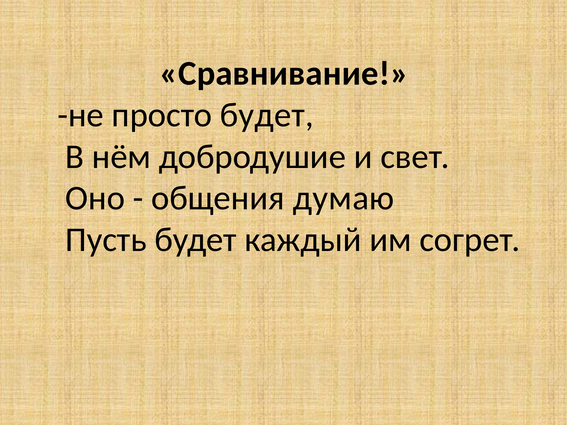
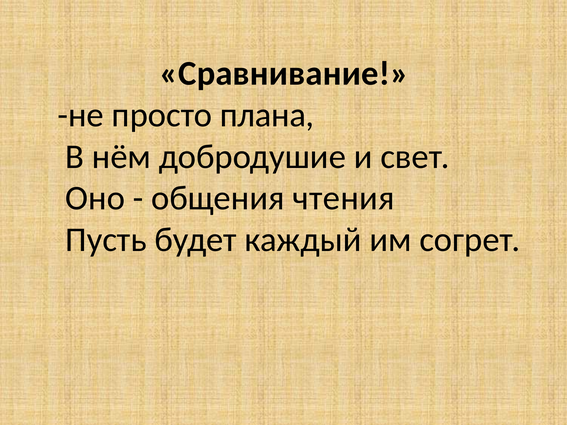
просто будет: будет -> плана
думаю: думаю -> чтения
